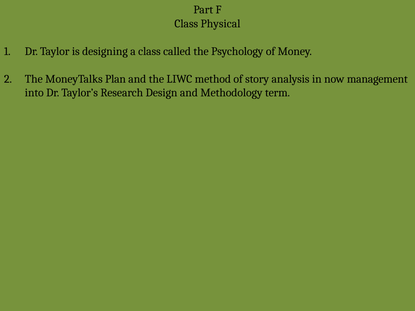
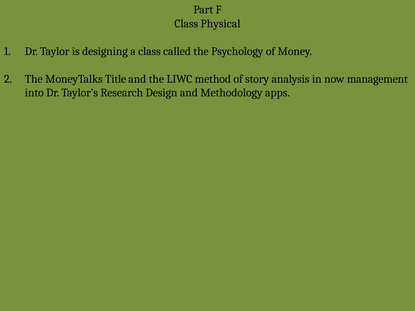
Plan: Plan -> Title
term: term -> apps
